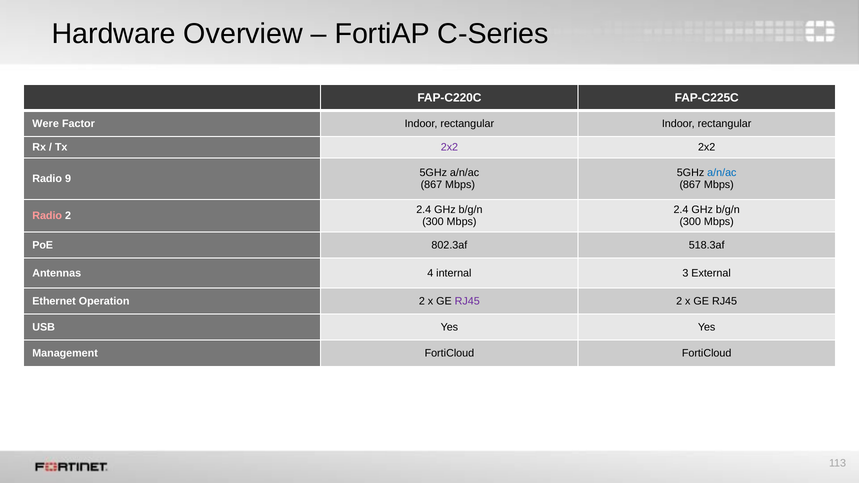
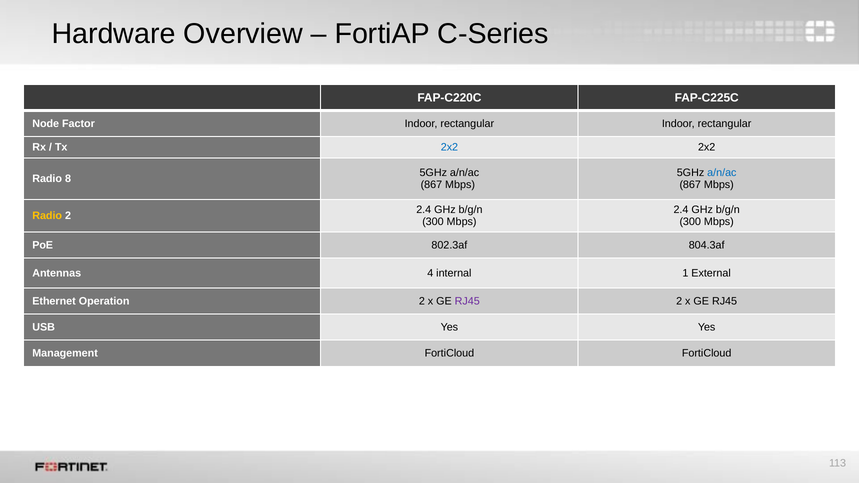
Were: Were -> Node
2x2 at (449, 147) colour: purple -> blue
9: 9 -> 8
Radio at (47, 216) colour: pink -> yellow
518.3af: 518.3af -> 804.3af
3: 3 -> 1
